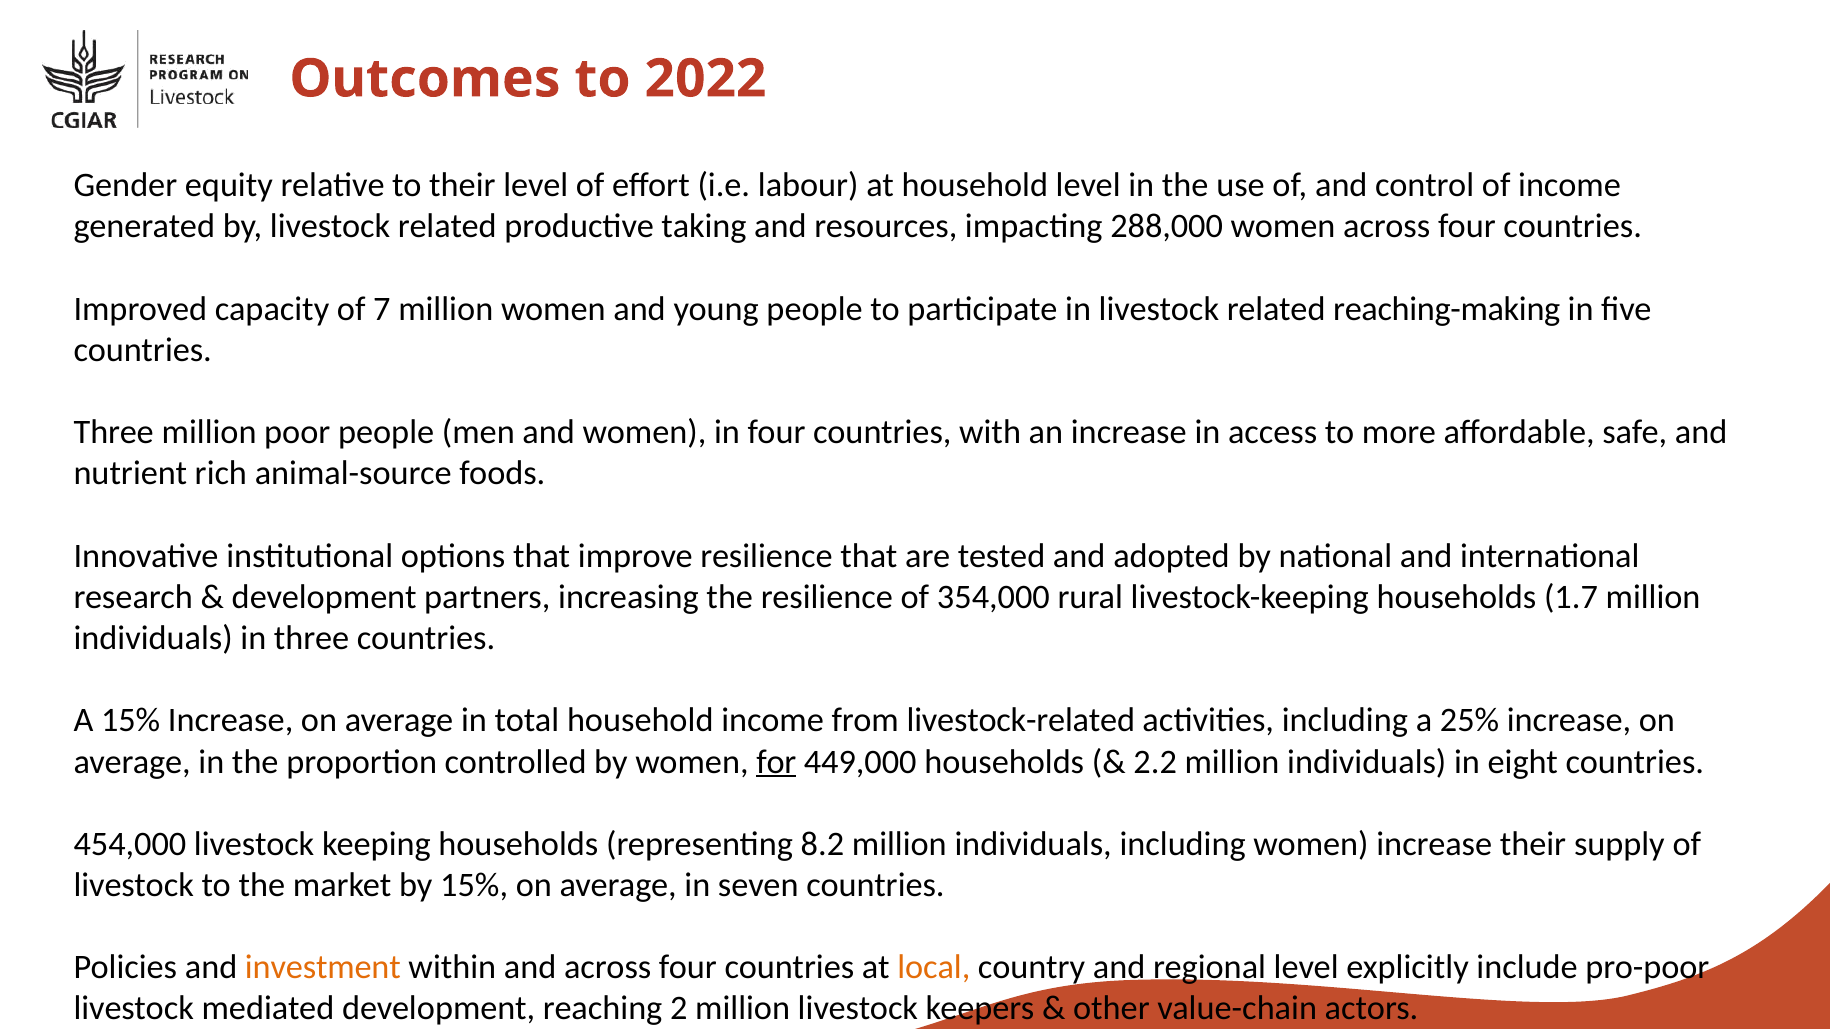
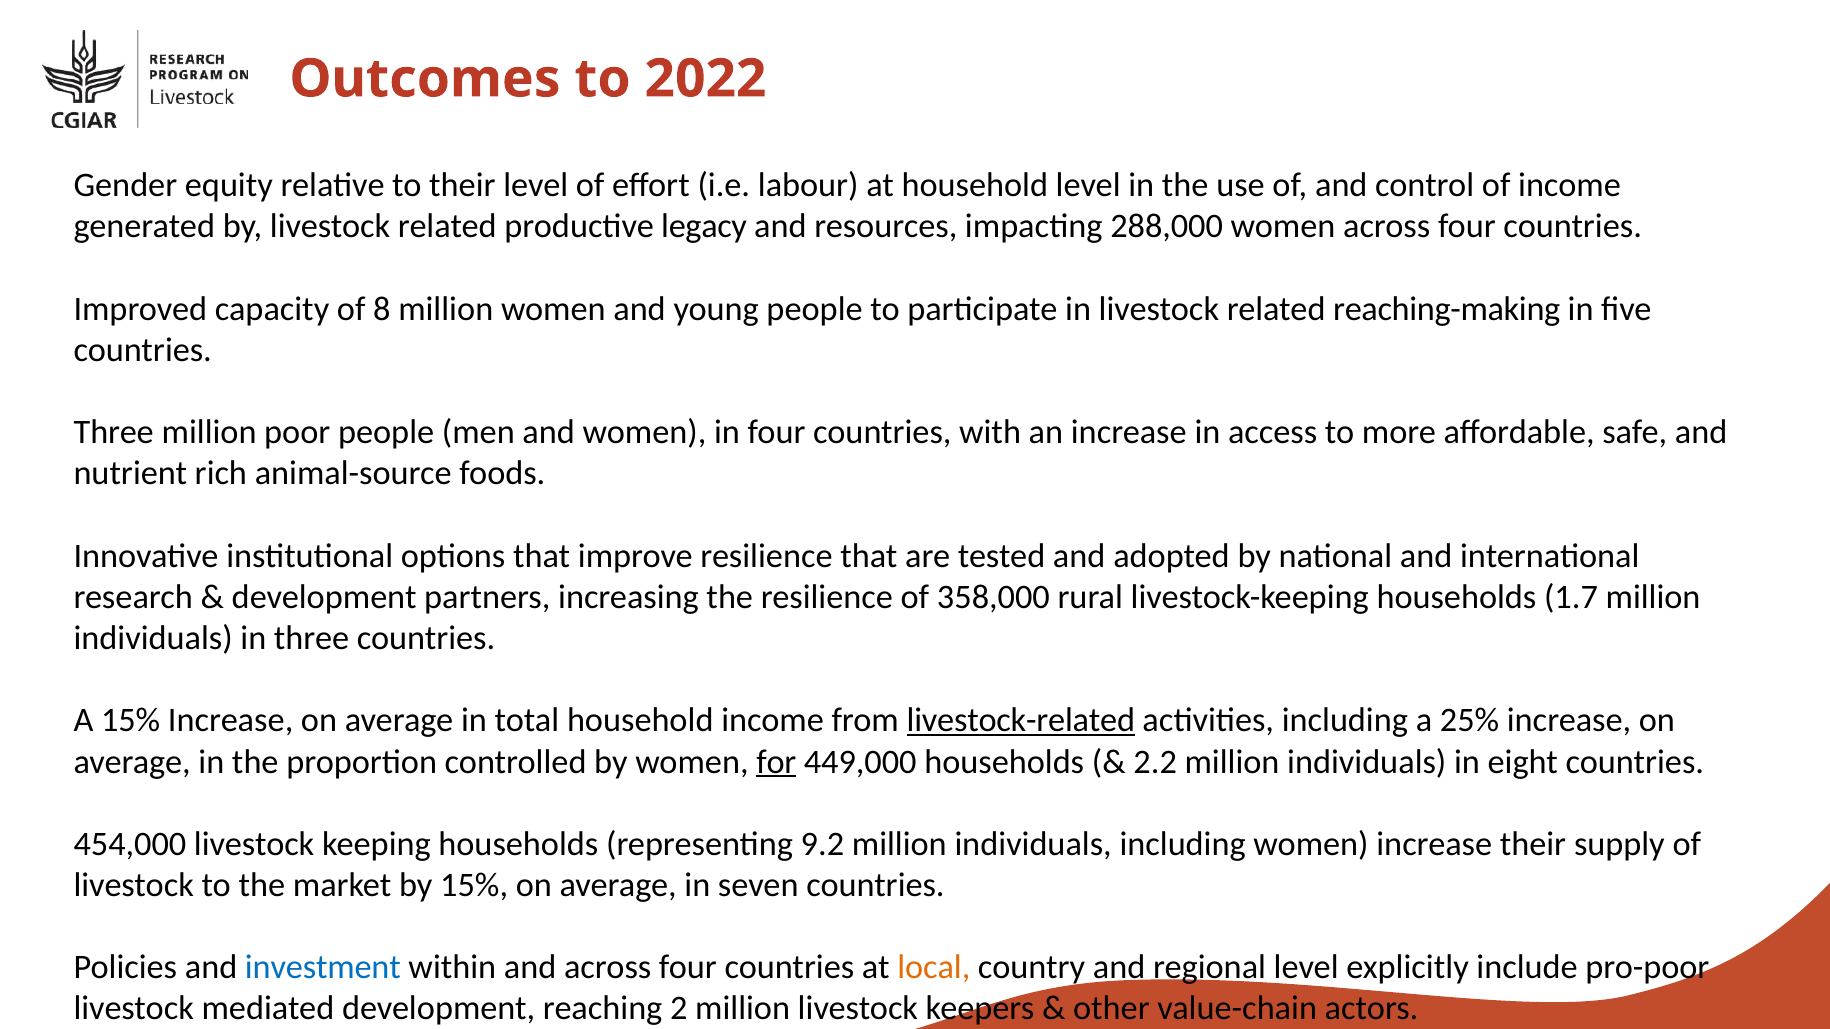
taking: taking -> legacy
7: 7 -> 8
354,000: 354,000 -> 358,000
livestock-related underline: none -> present
8.2: 8.2 -> 9.2
investment colour: orange -> blue
